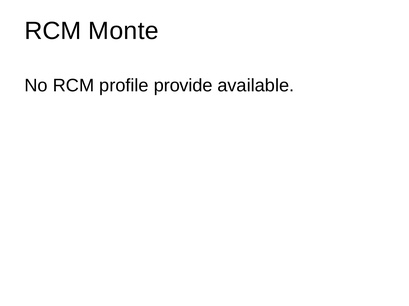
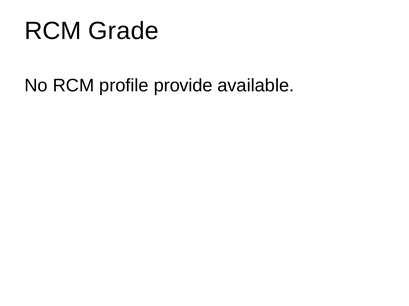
Monte: Monte -> Grade
